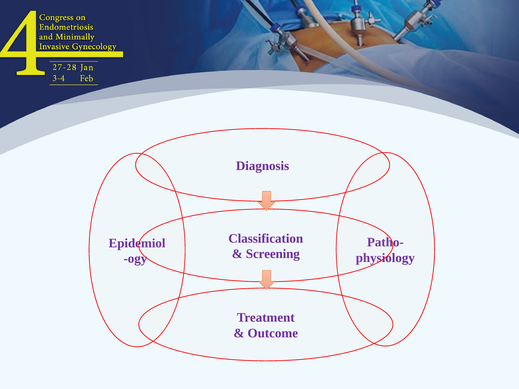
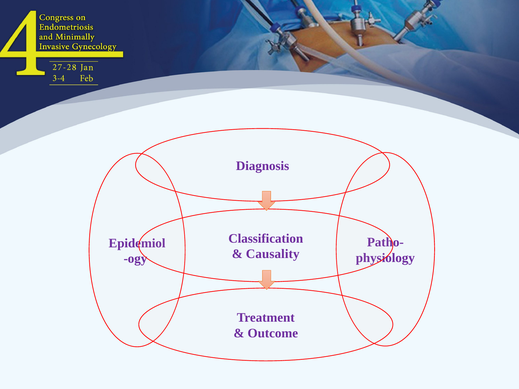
Screening: Screening -> Causality
